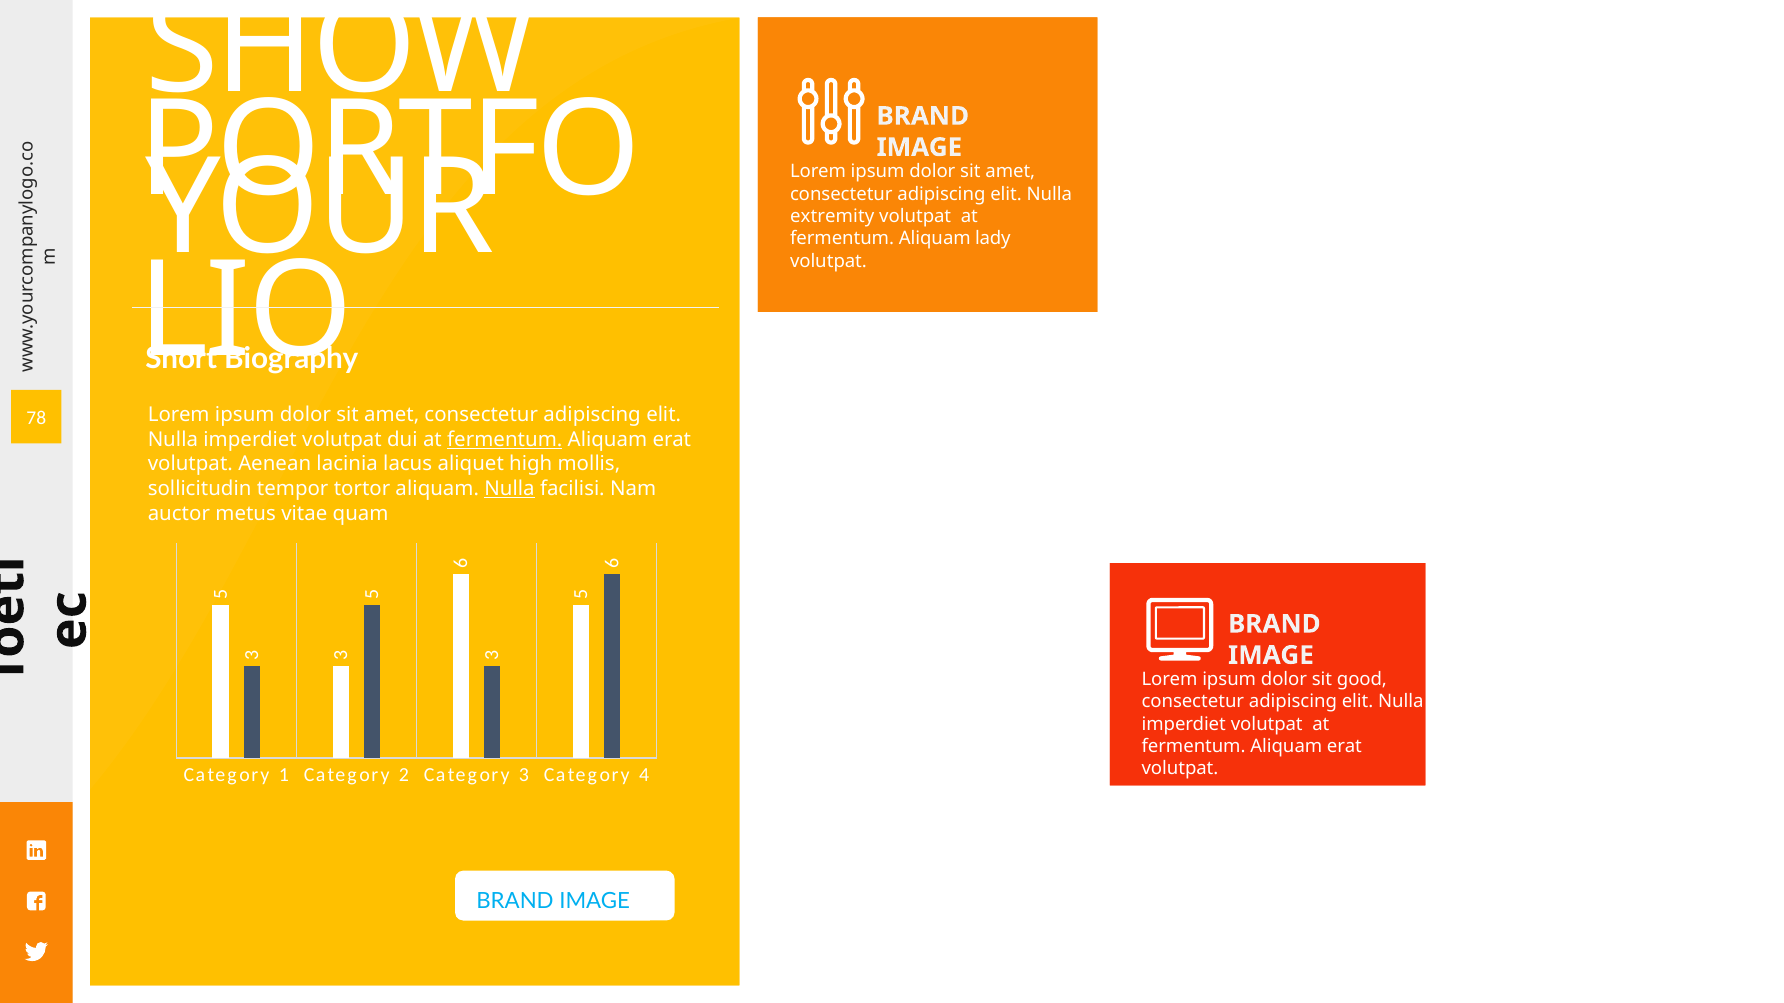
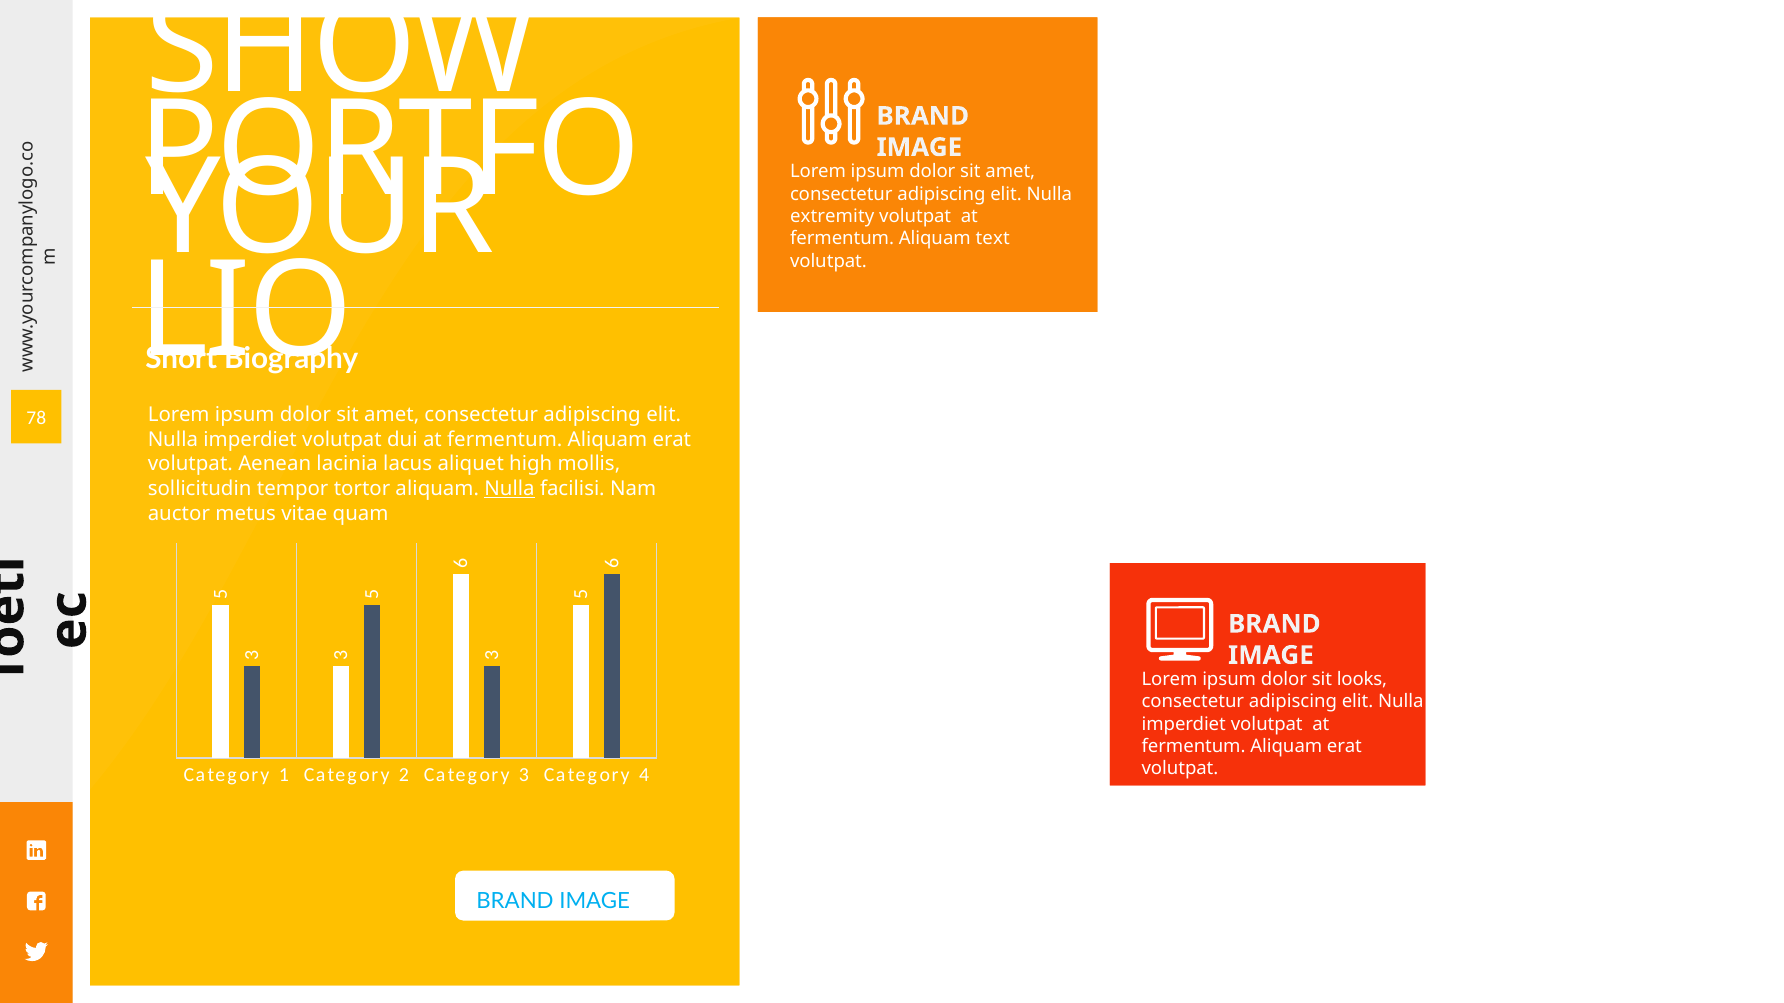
lady: lady -> text
fermentum at (505, 440) underline: present -> none
good: good -> looks
